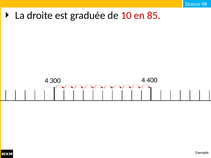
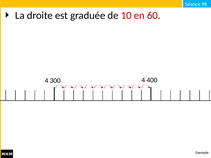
85: 85 -> 60
